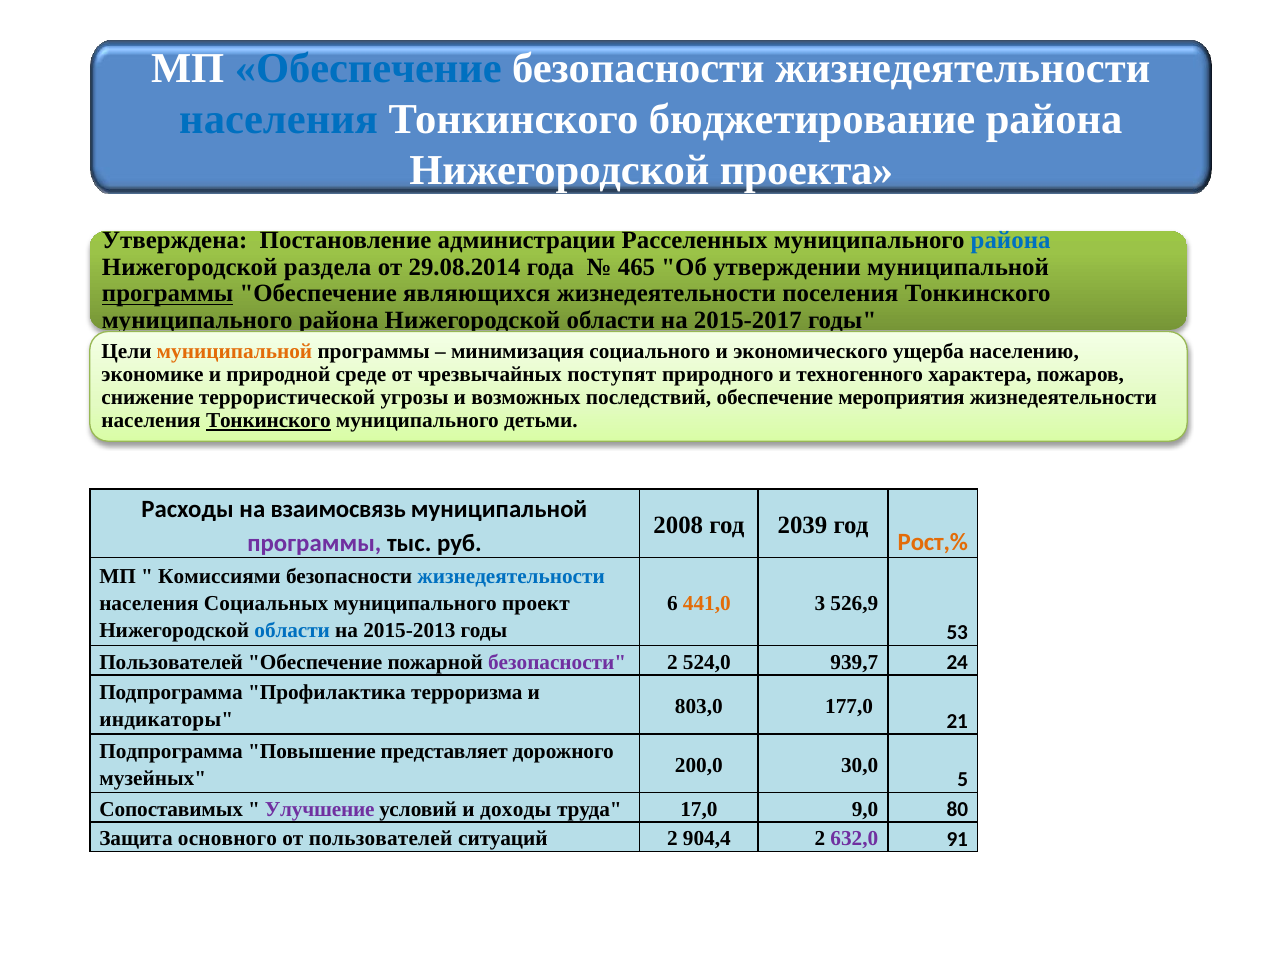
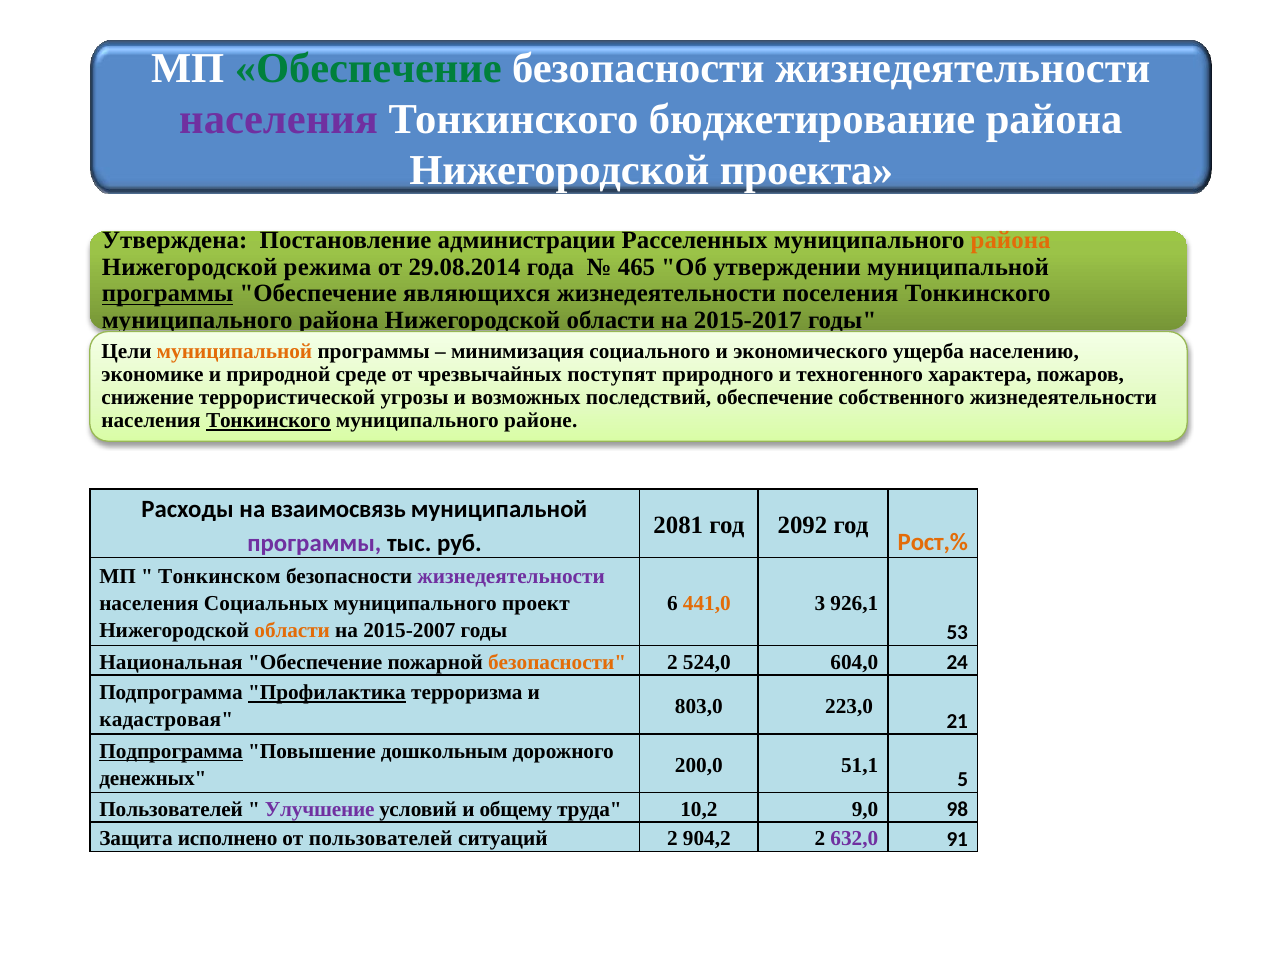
Обеспечение at (368, 68) colour: blue -> green
населения at (279, 119) colour: blue -> purple
района at (1011, 240) colour: blue -> orange
раздела: раздела -> режима
мероприятия: мероприятия -> собственного
детьми: детьми -> районе
2008: 2008 -> 2081
2039: 2039 -> 2092
Комиссиями: Комиссиями -> Тонкинском
жизнедеятельности at (511, 576) colour: blue -> purple
526,9: 526,9 -> 926,1
области at (292, 630) colour: blue -> orange
2015-2013: 2015-2013 -> 2015-2007
Пользователей at (171, 662): Пользователей -> Национальная
безопасности at (557, 662) colour: purple -> orange
939,7: 939,7 -> 604,0
Профилактика underline: none -> present
177,0: 177,0 -> 223,0
индикаторы: индикаторы -> кадастровая
Подпрограмма at (171, 751) underline: none -> present
представляет: представляет -> дошкольным
30,0: 30,0 -> 51,1
музейных: музейных -> денежных
Сопоставимых at (171, 809): Сопоставимых -> Пользователей
доходы: доходы -> общему
17,0: 17,0 -> 10,2
80: 80 -> 98
основного: основного -> исполнено
904,4: 904,4 -> 904,2
